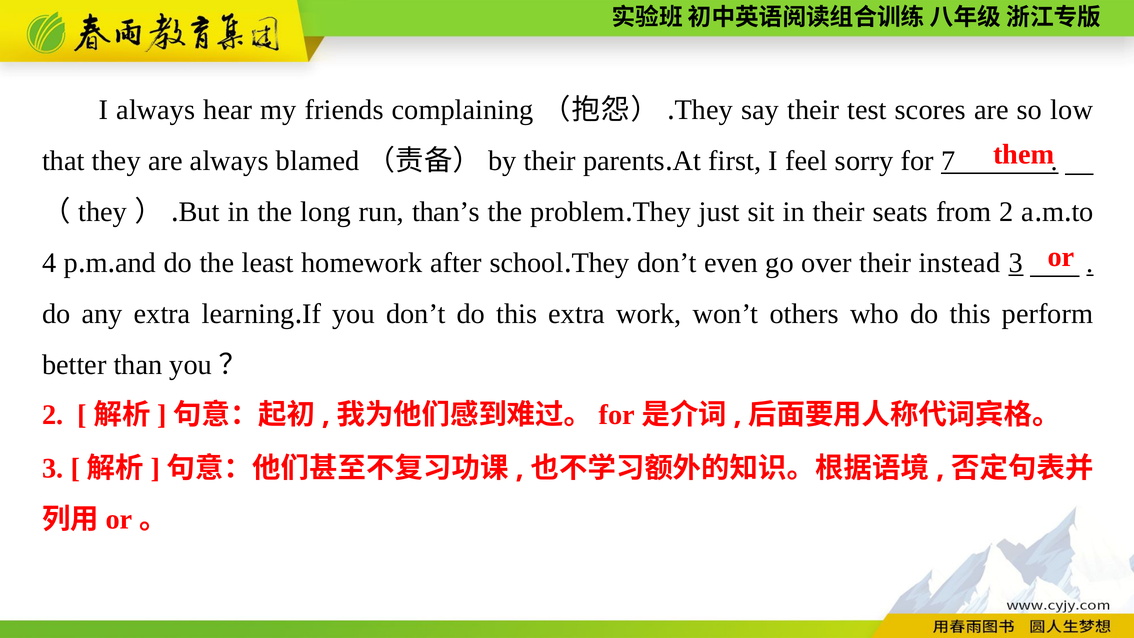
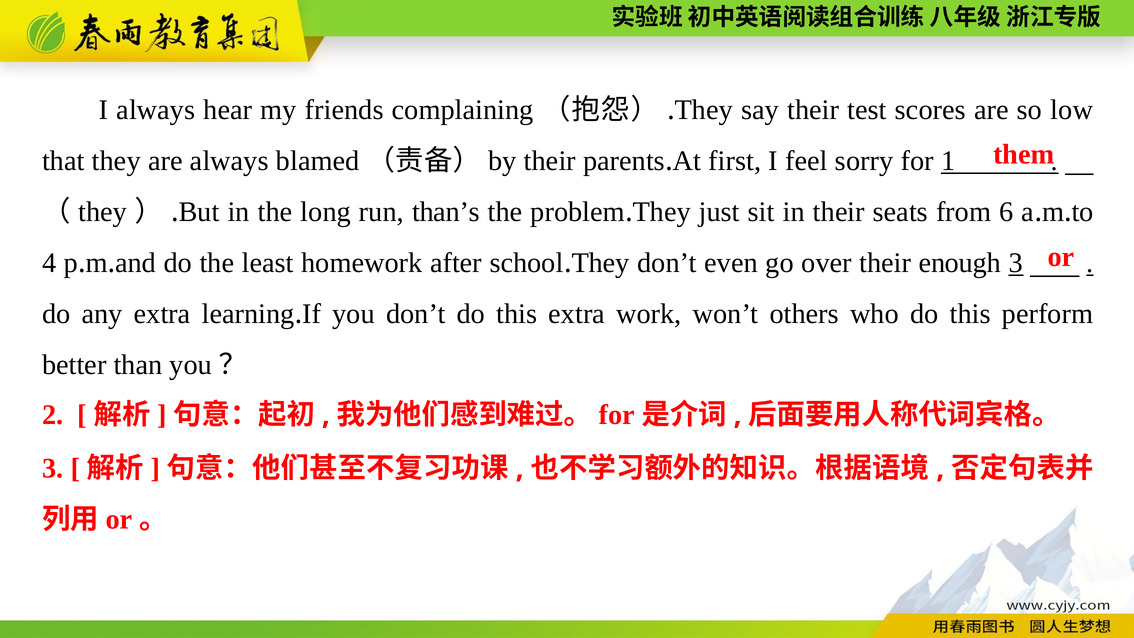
7: 7 -> 1
from 2: 2 -> 6
instead: instead -> enough
